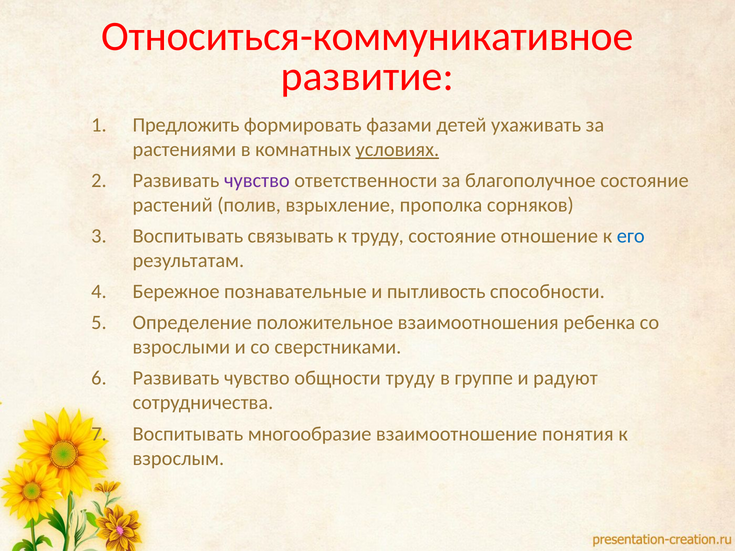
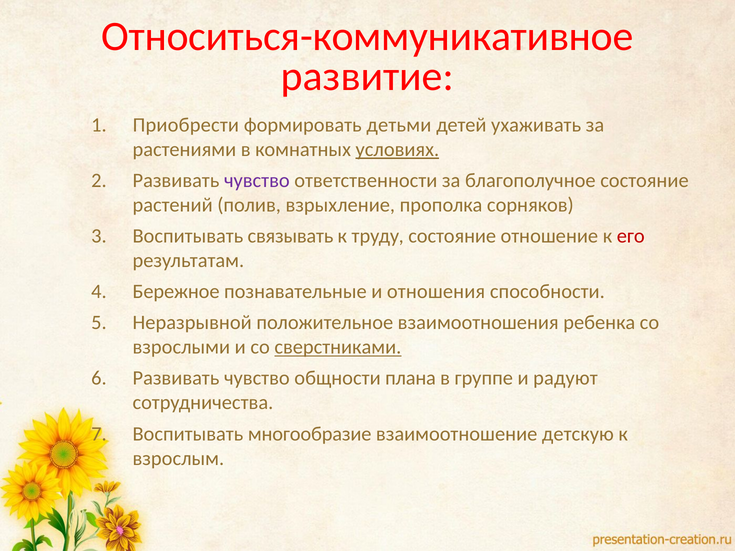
Предложить: Предложить -> Приобрести
фазами: фазами -> детьми
его colour: blue -> red
пытливость: пытливость -> отношения
Определение: Определение -> Неразрывной
сверстниками underline: none -> present
общности труду: труду -> плана
понятия: понятия -> детскую
